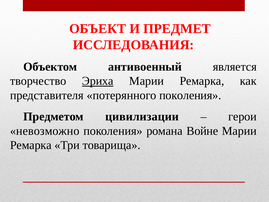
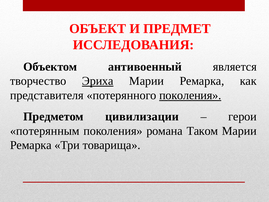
поколения at (190, 95) underline: none -> present
невозможно: невозможно -> пoтepянным
Войне: Войне -> Таком
